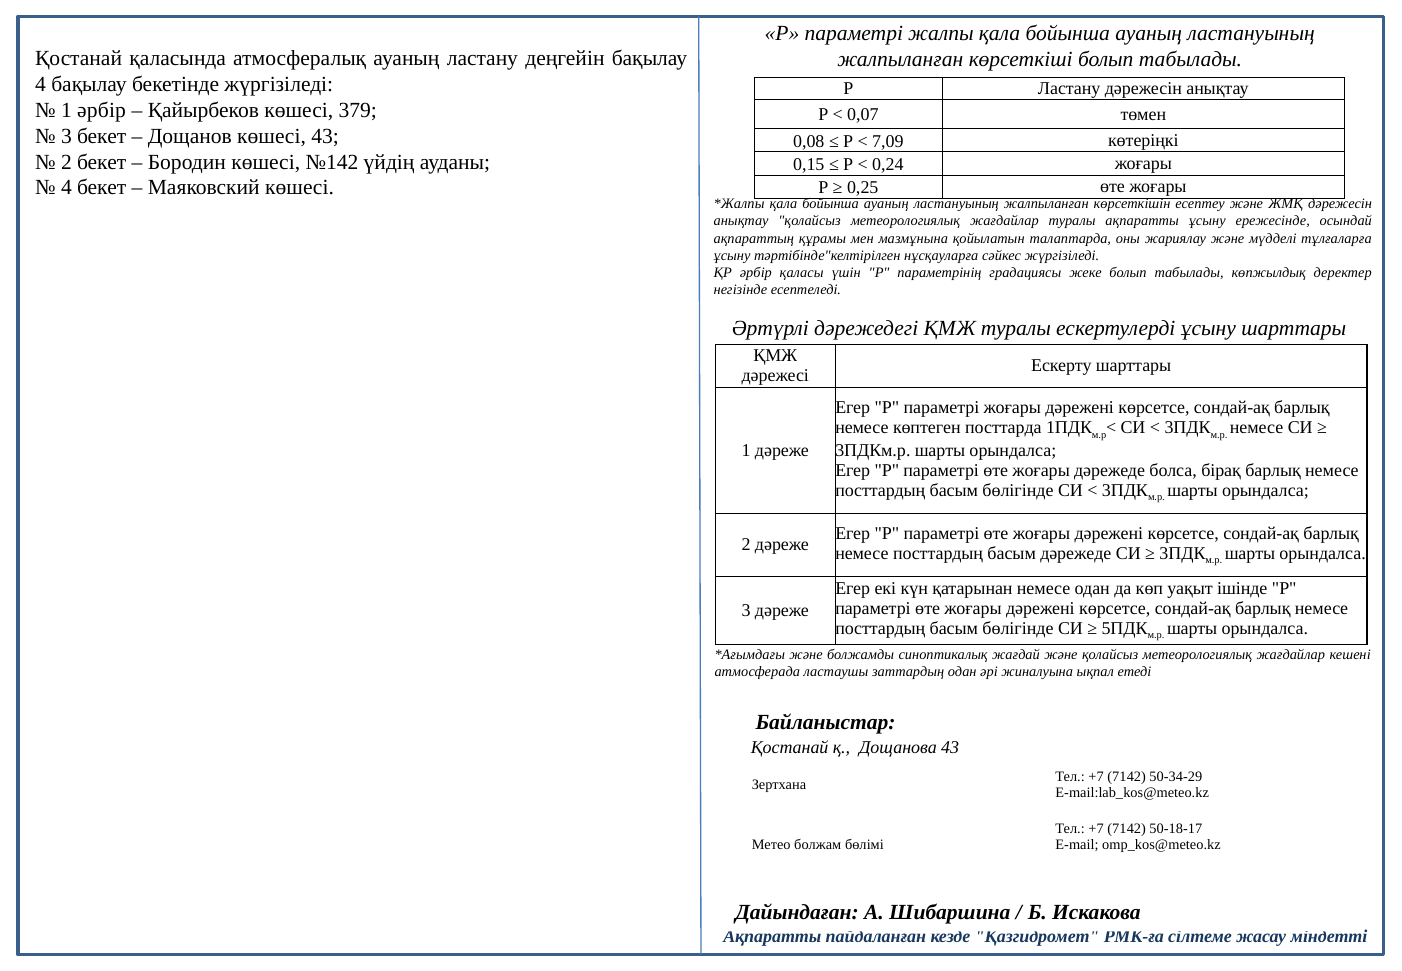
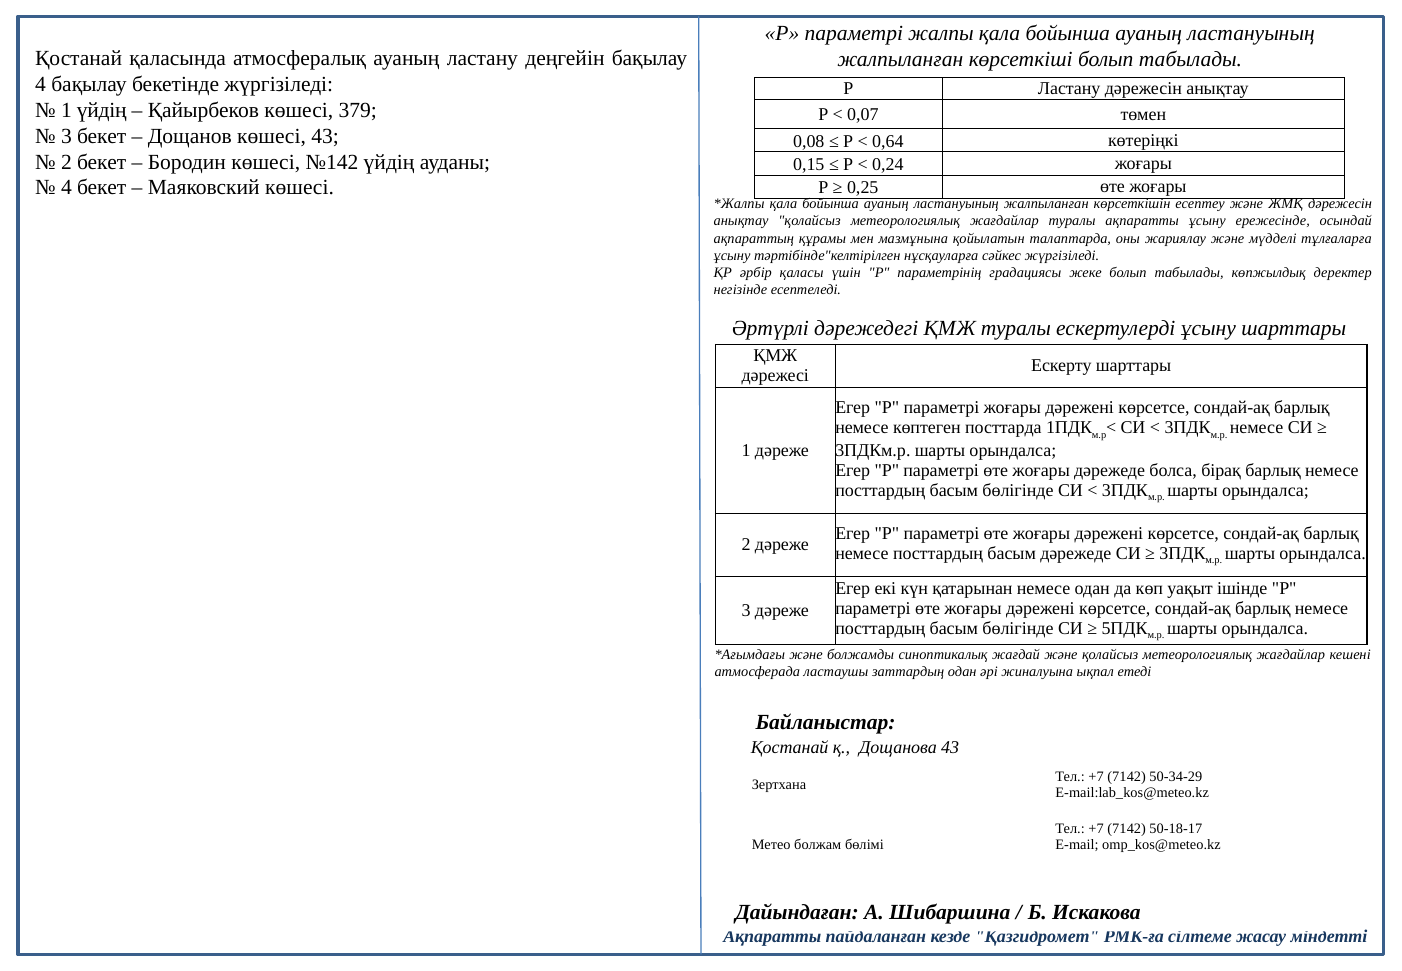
1 әрбір: әрбір -> үйдің
7,09: 7,09 -> 0,64
